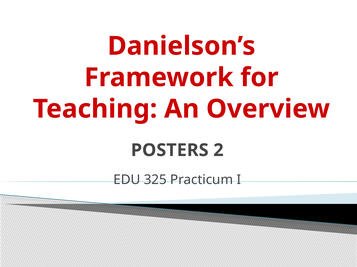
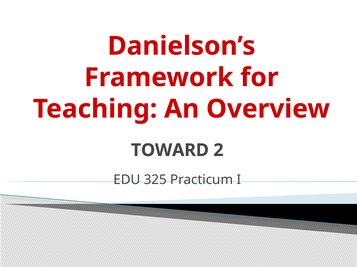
POSTERS: POSTERS -> TOWARD
